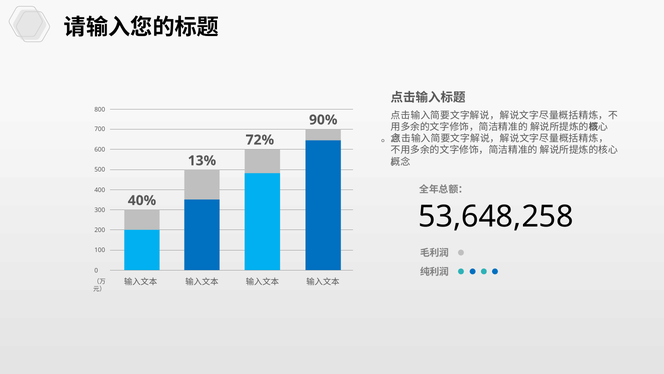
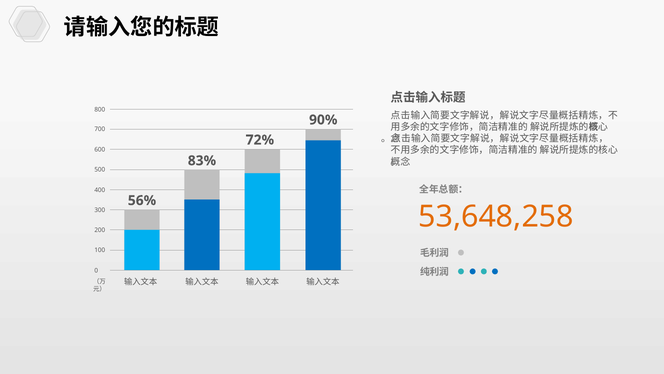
13%: 13% -> 83%
40%: 40% -> 56%
53,648,258 colour: black -> orange
